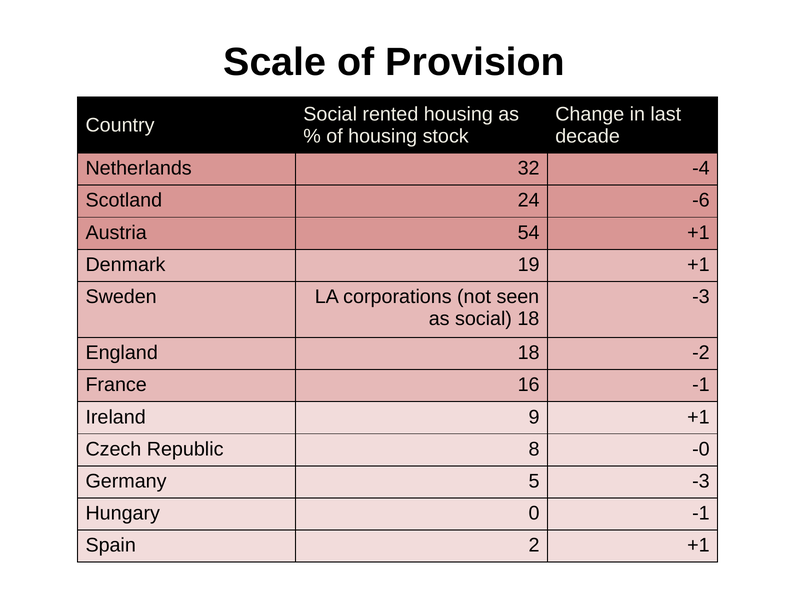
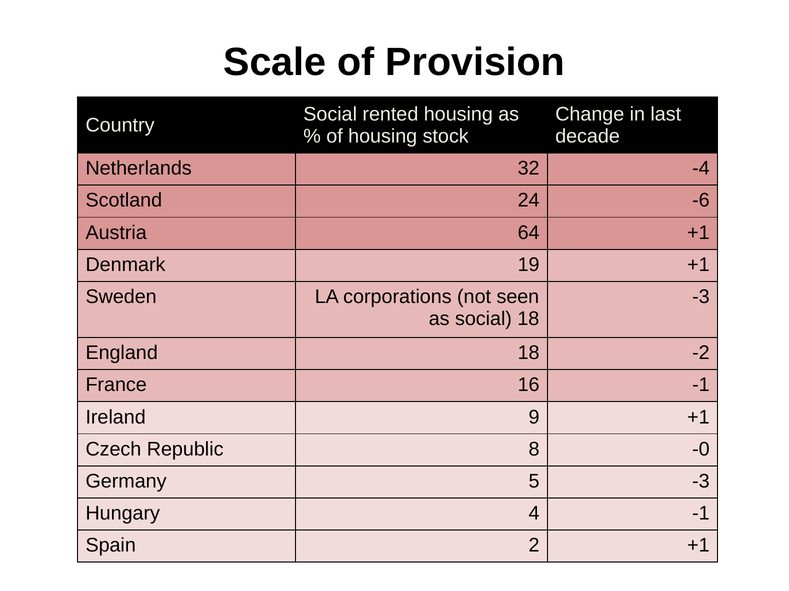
54: 54 -> 64
0: 0 -> 4
